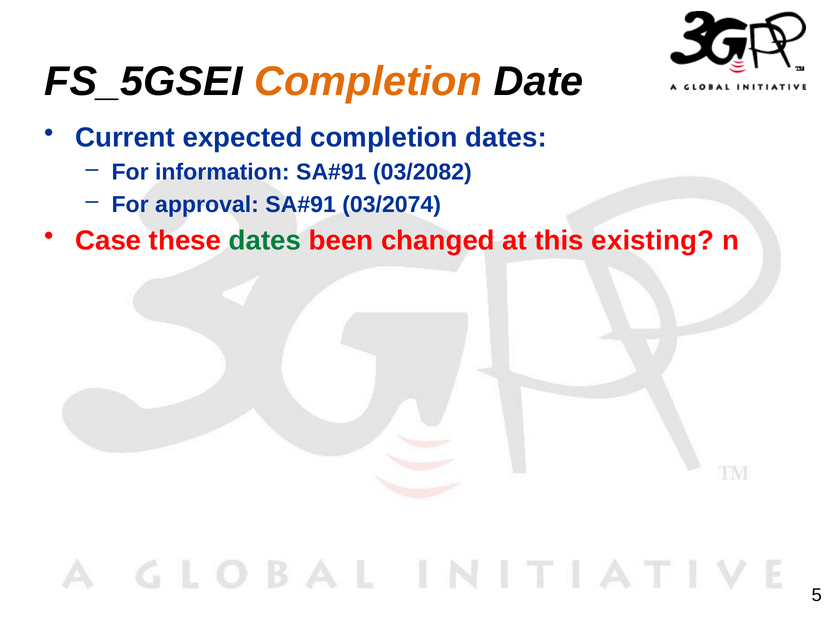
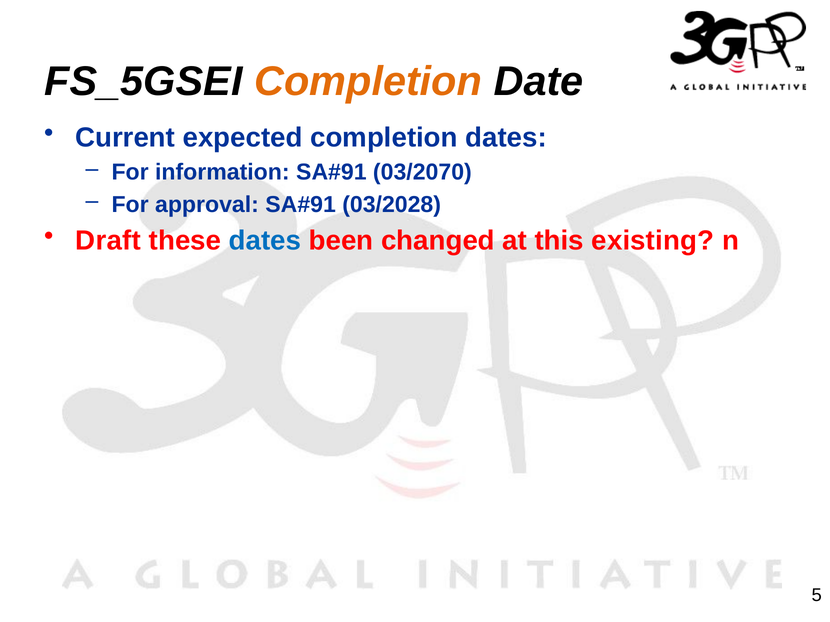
03/2082: 03/2082 -> 03/2070
03/2074: 03/2074 -> 03/2028
Case: Case -> Draft
dates at (265, 241) colour: green -> blue
